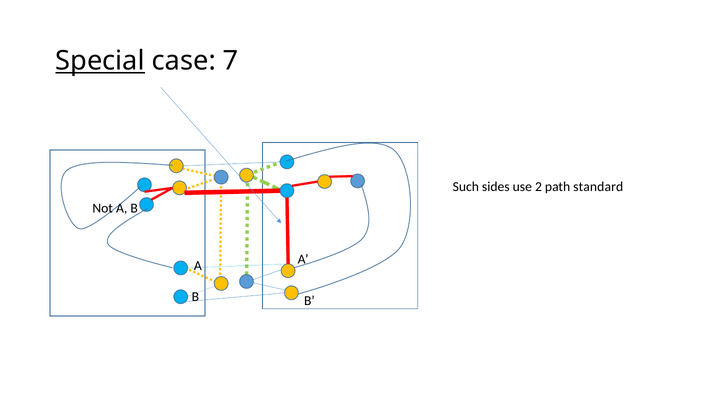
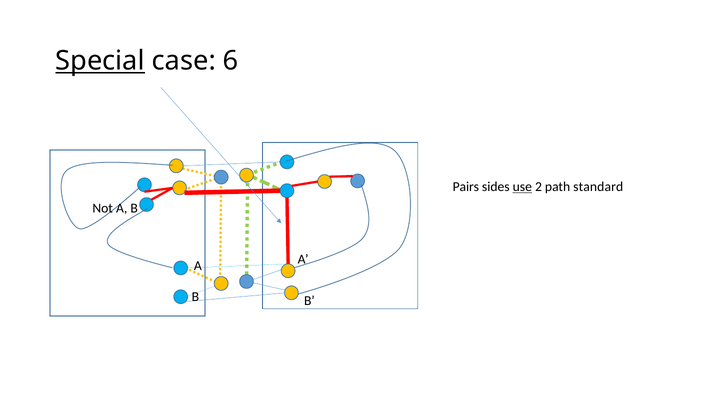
7: 7 -> 6
Such: Such -> Pairs
use underline: none -> present
